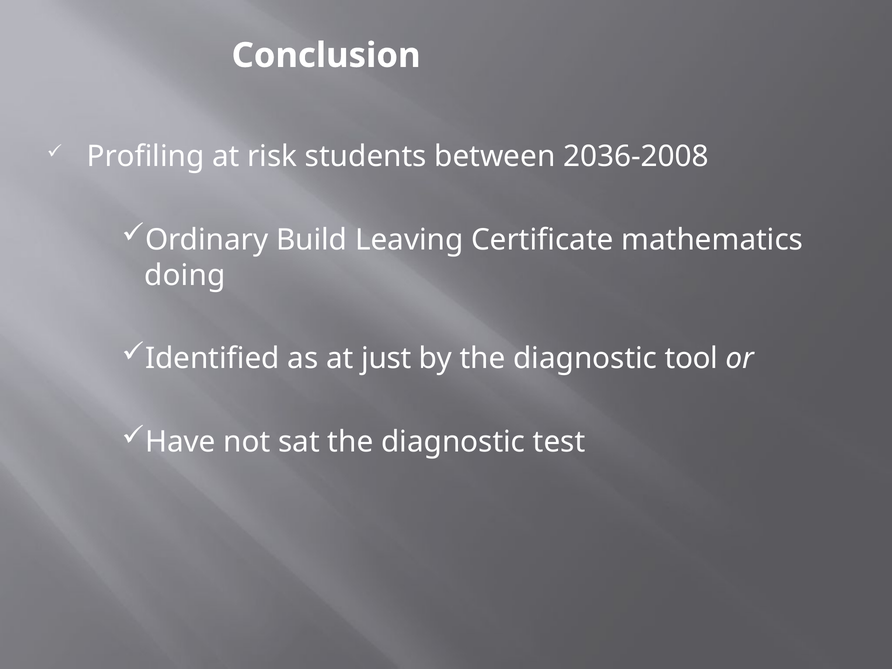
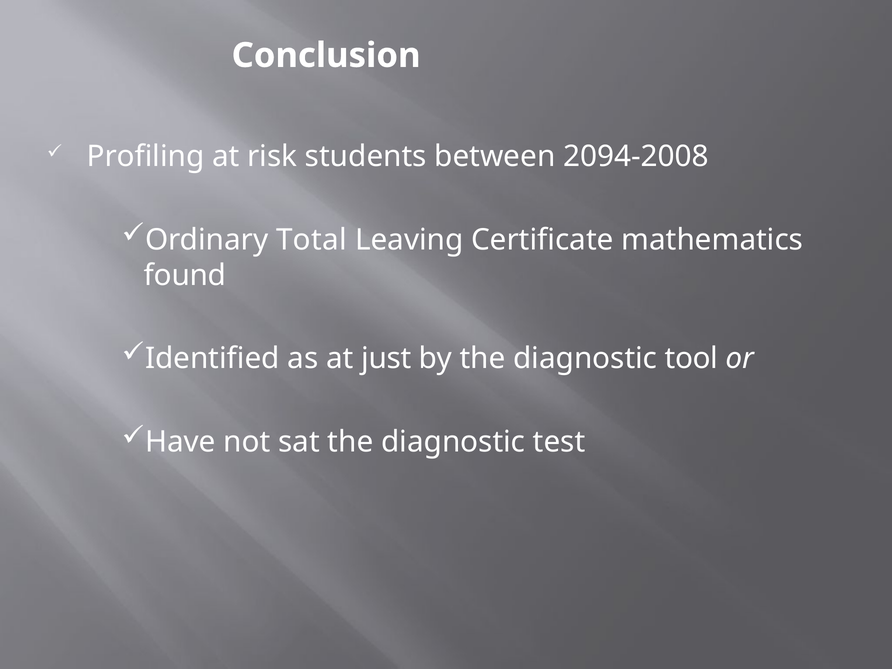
2036-2008: 2036-2008 -> 2094-2008
Build: Build -> Total
doing: doing -> found
